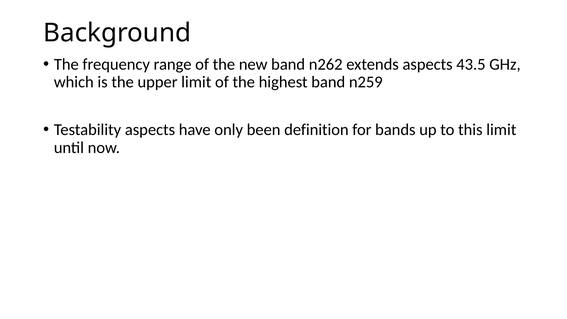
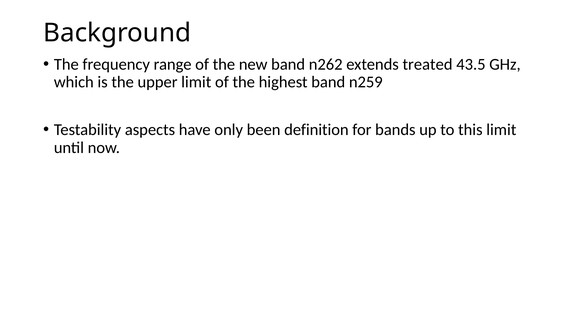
extends aspects: aspects -> treated
